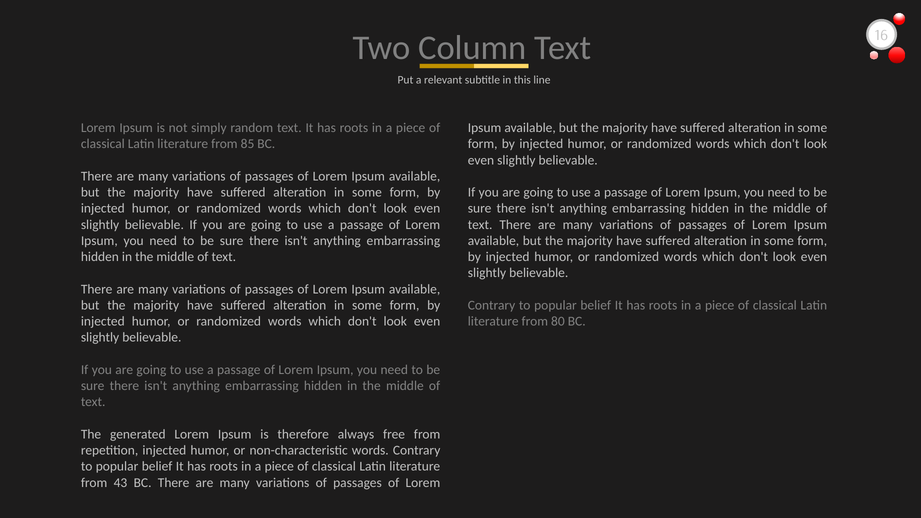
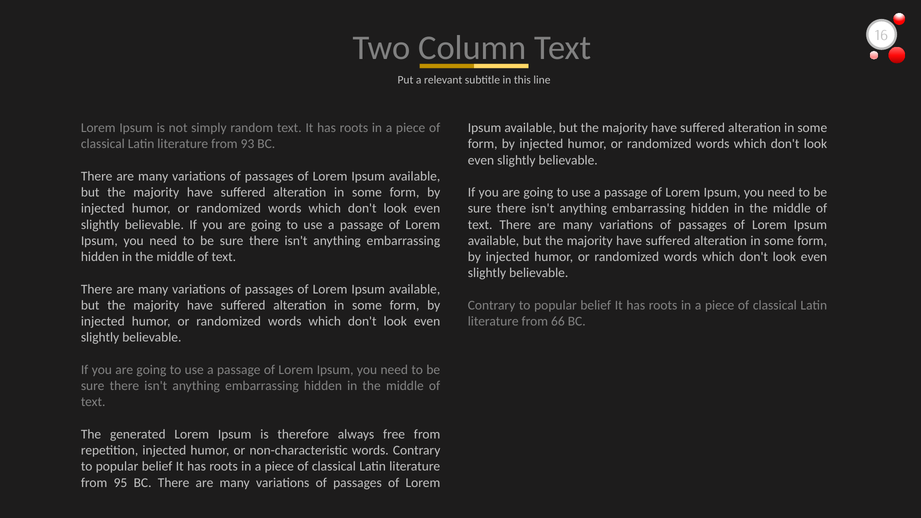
85: 85 -> 93
80: 80 -> 66
43: 43 -> 95
